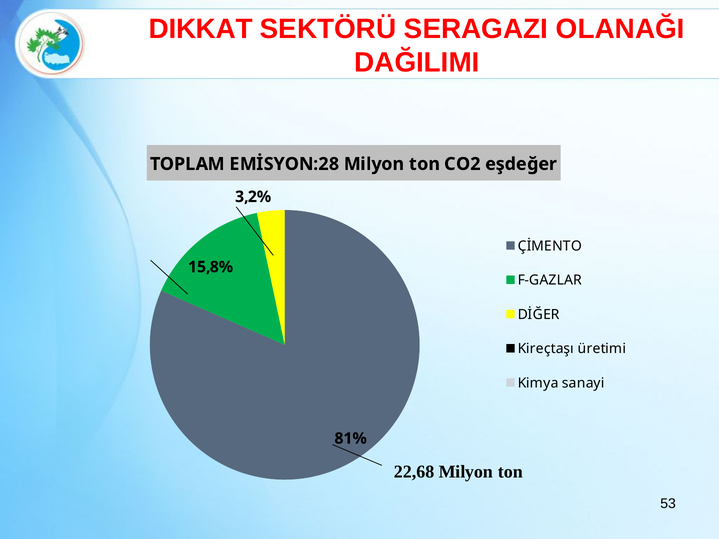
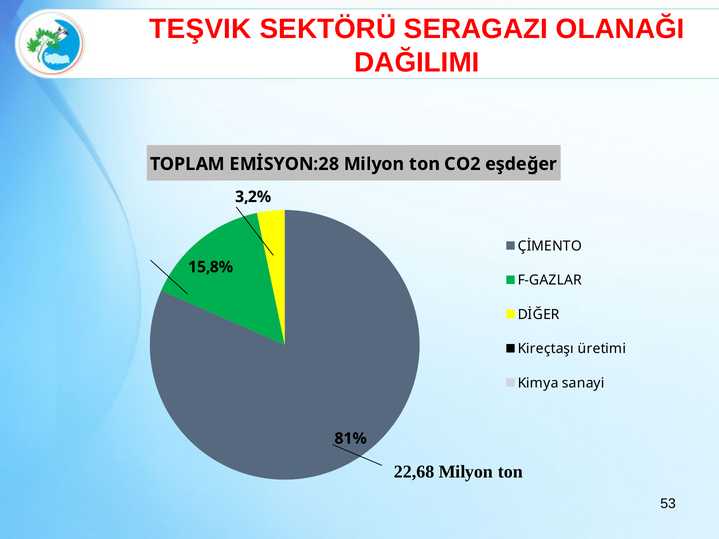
DIKKAT: DIKKAT -> TEŞVIK
